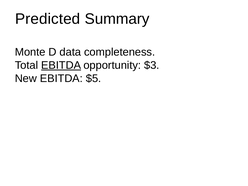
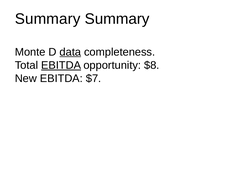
Predicted at (48, 19): Predicted -> Summary
data underline: none -> present
$3: $3 -> $8
$5: $5 -> $7
